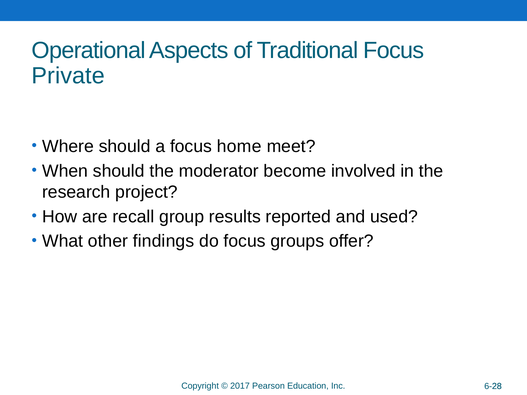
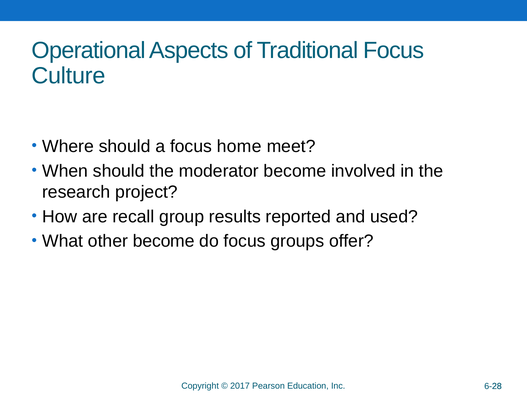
Private: Private -> Culture
other findings: findings -> become
